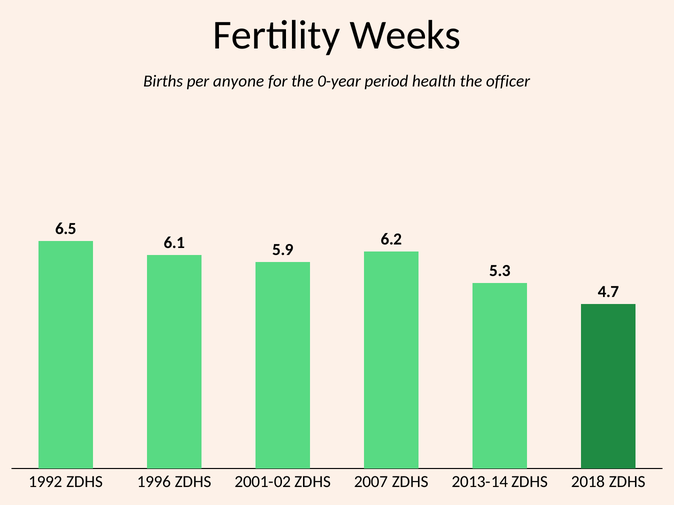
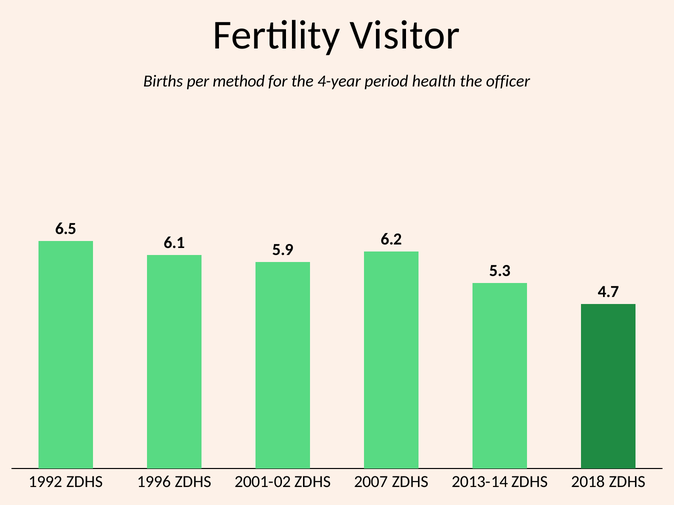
Weeks: Weeks -> Visitor
anyone: anyone -> method
0-year: 0-year -> 4-year
